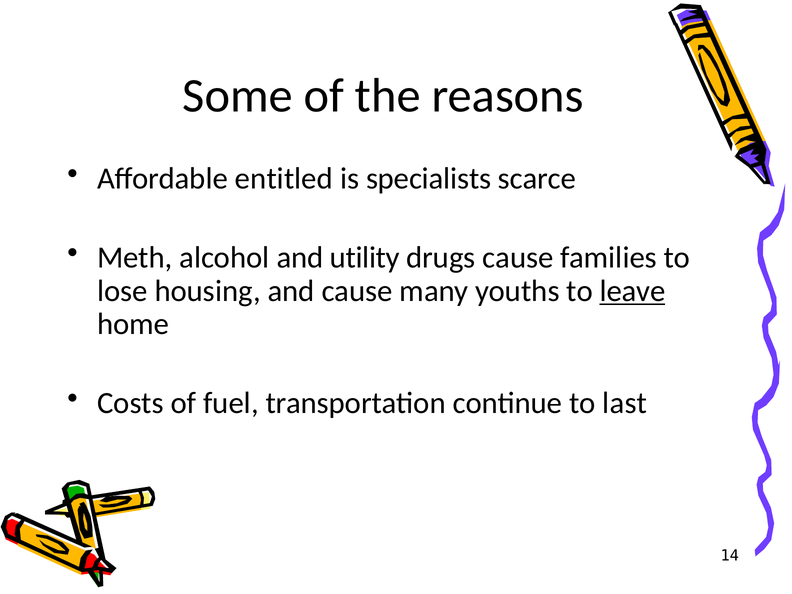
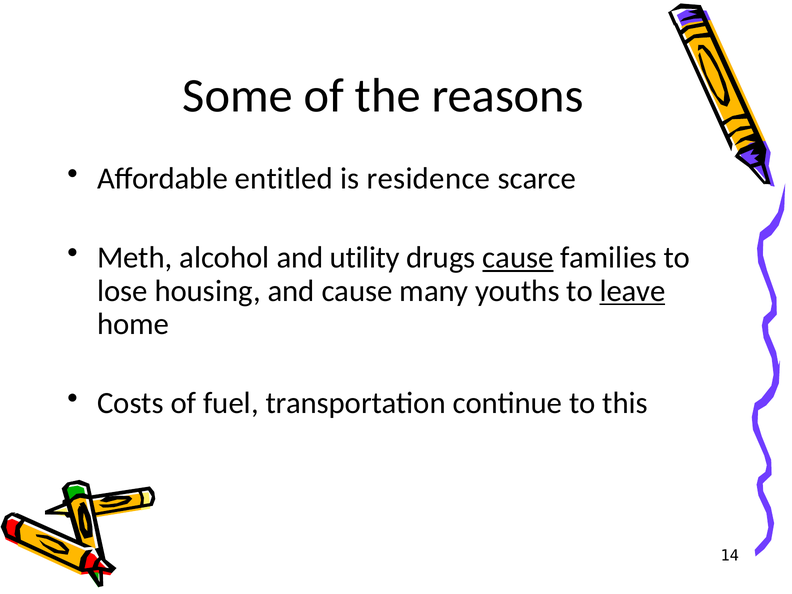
specialists: specialists -> residence
cause at (518, 258) underline: none -> present
last: last -> this
